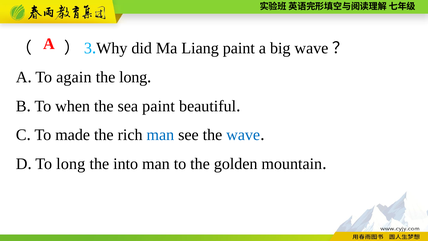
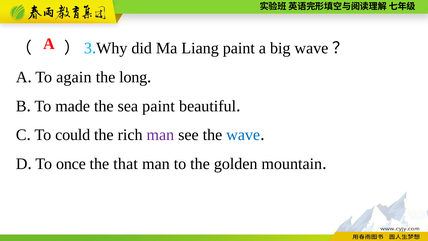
when: when -> made
made: made -> could
man at (160, 135) colour: blue -> purple
To long: long -> once
into: into -> that
